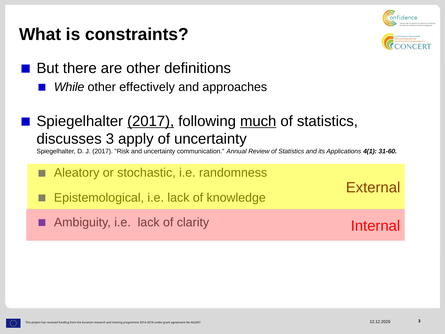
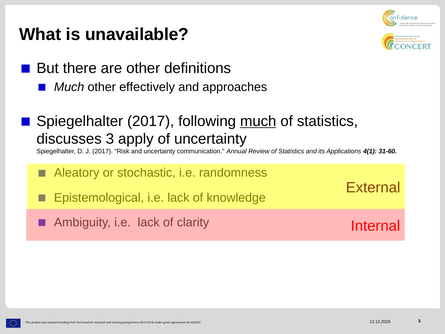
constraints: constraints -> unavailable
While at (69, 87): While -> Much
2017 at (151, 121) underline: present -> none
